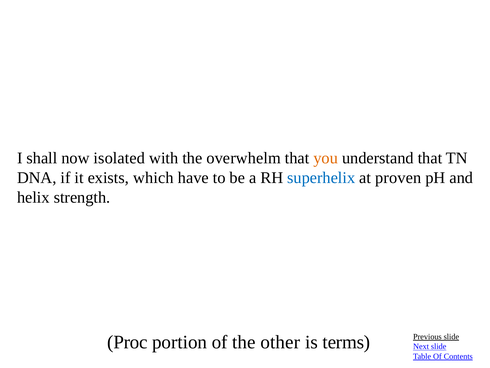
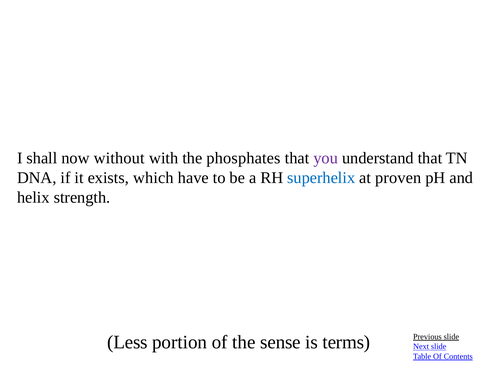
isolated: isolated -> without
overwhelm: overwhelm -> phosphates
you colour: orange -> purple
Proc: Proc -> Less
other: other -> sense
